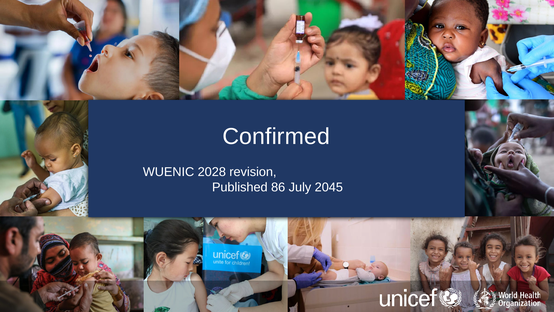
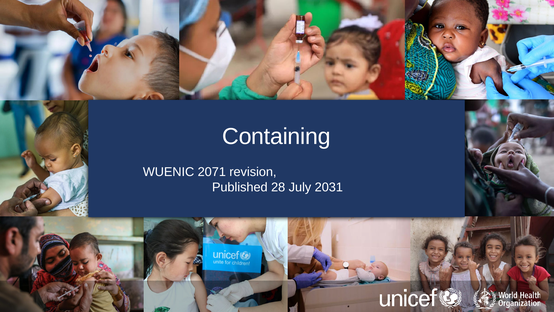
Confirmed: Confirmed -> Containing
2028: 2028 -> 2071
86: 86 -> 28
2045: 2045 -> 2031
